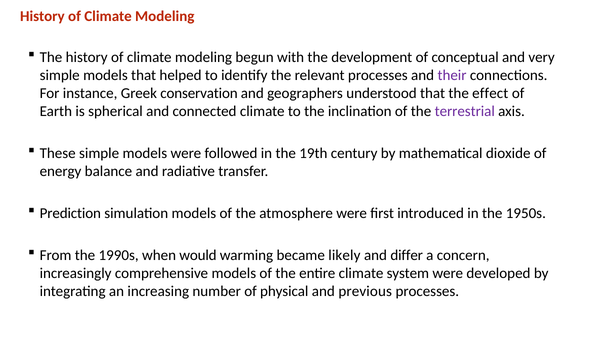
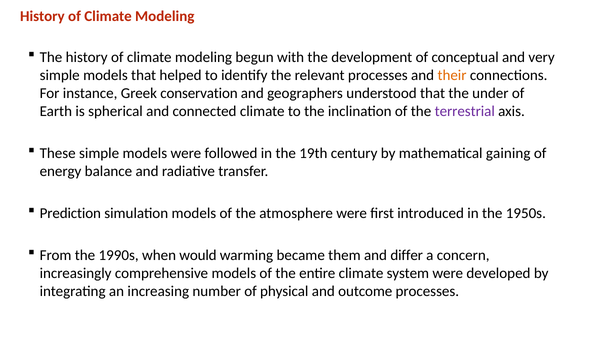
their colour: purple -> orange
effect: effect -> under
dioxide: dioxide -> gaining
likely: likely -> them
previous: previous -> outcome
